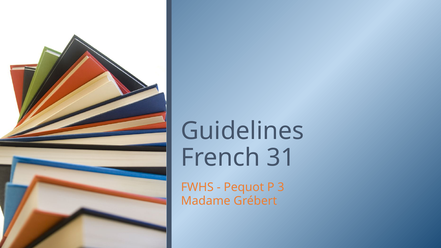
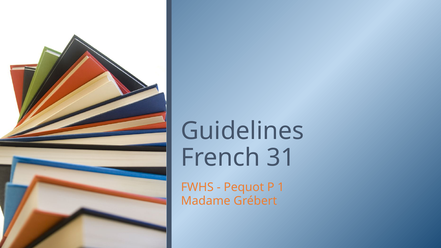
3: 3 -> 1
